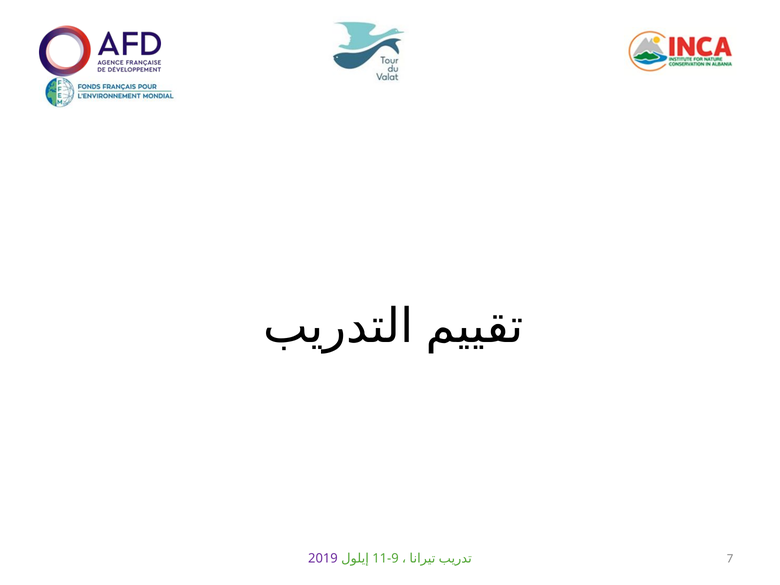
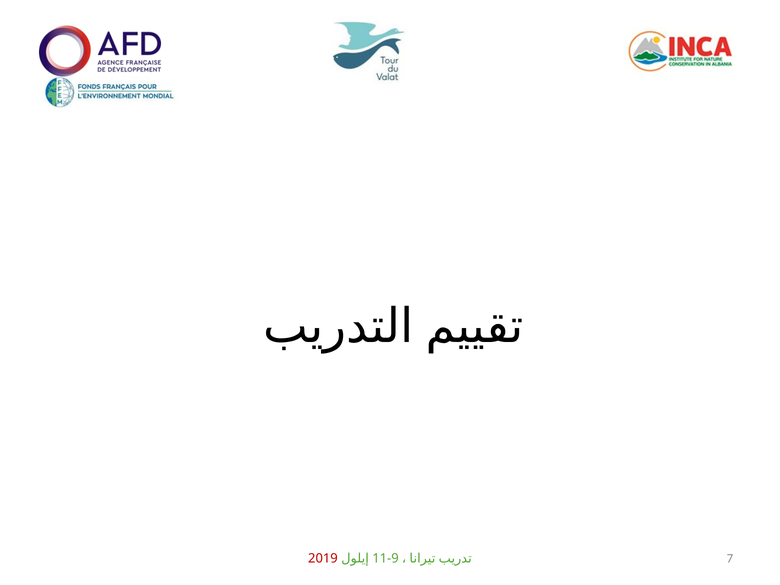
2019 colour: purple -> red
